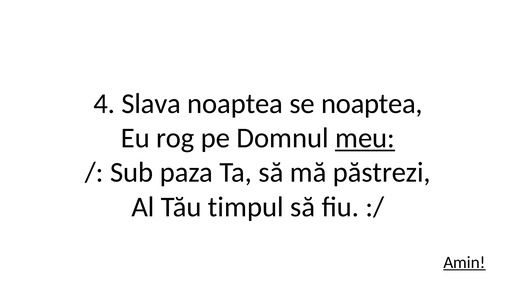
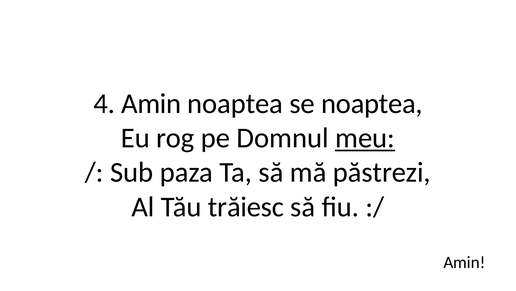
4 Slava: Slava -> Amin
timpul: timpul -> trăiesc
Amin at (464, 262) underline: present -> none
